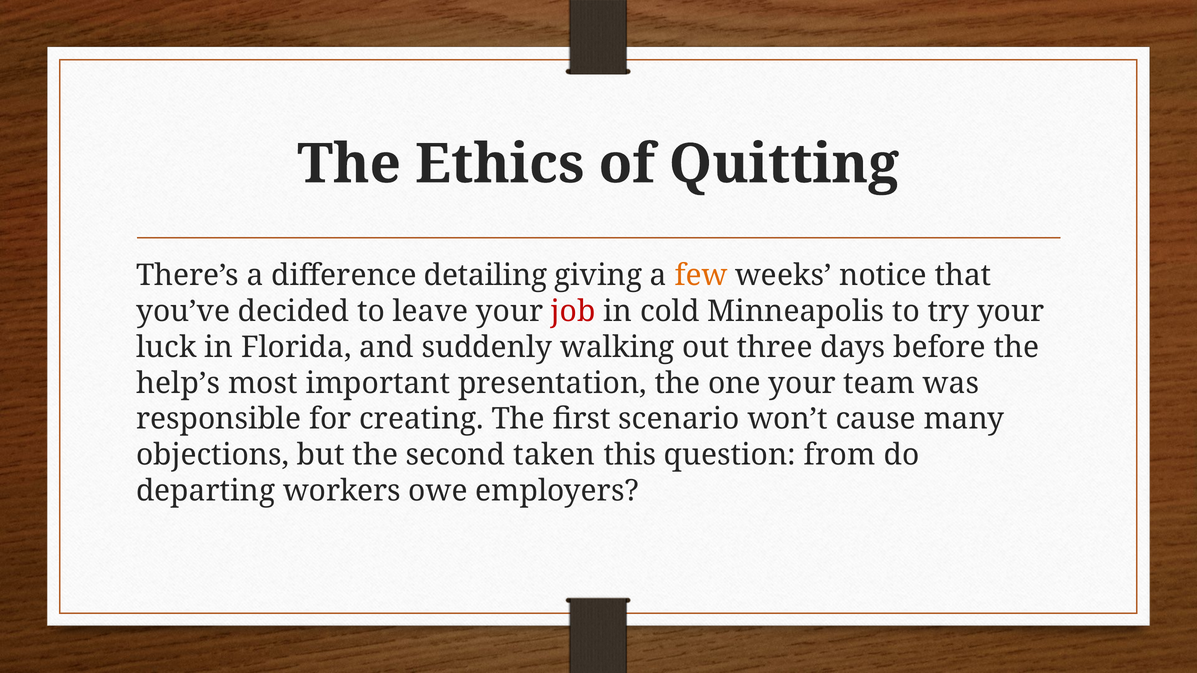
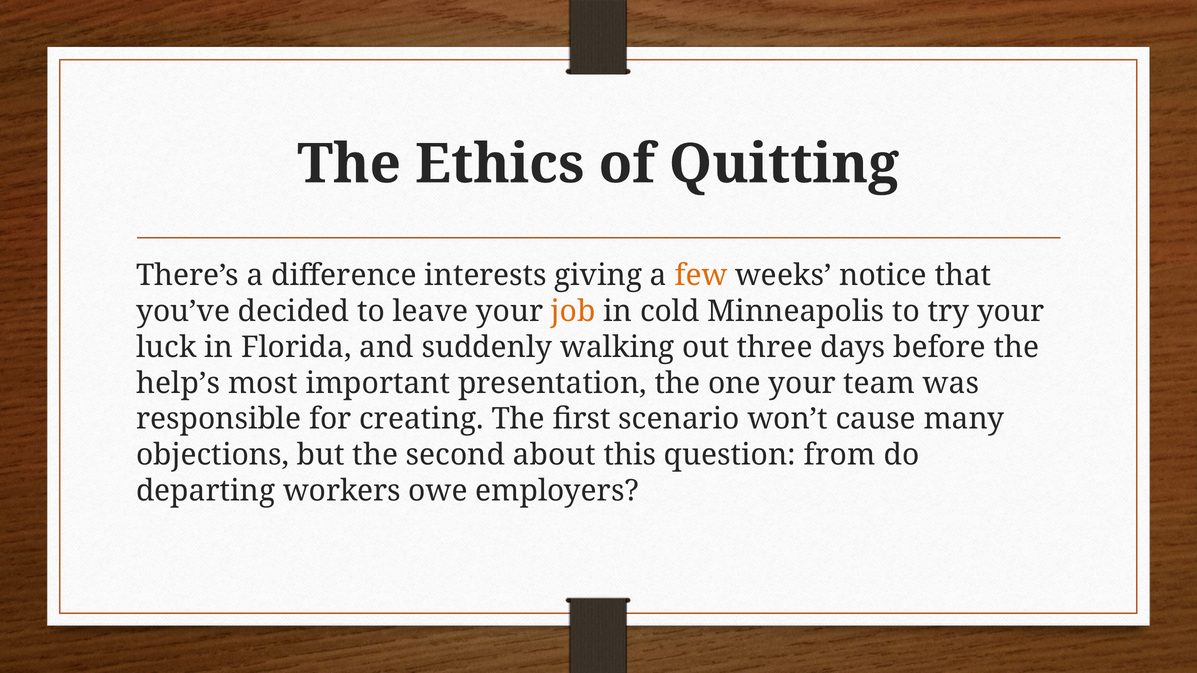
detailing: detailing -> interests
job colour: red -> orange
taken: taken -> about
